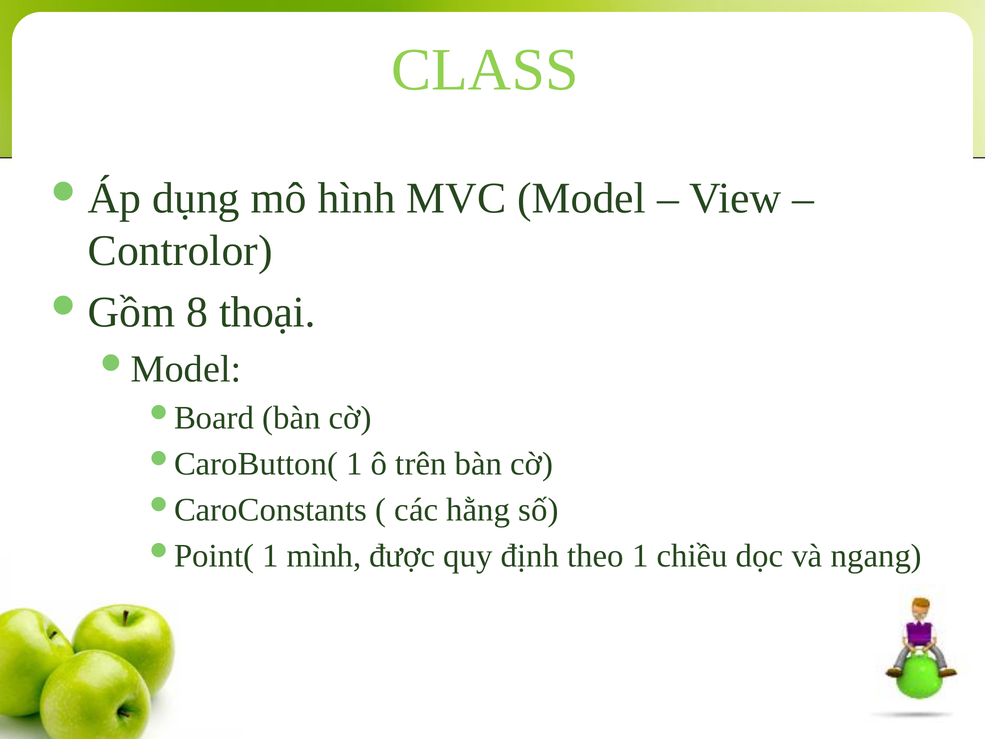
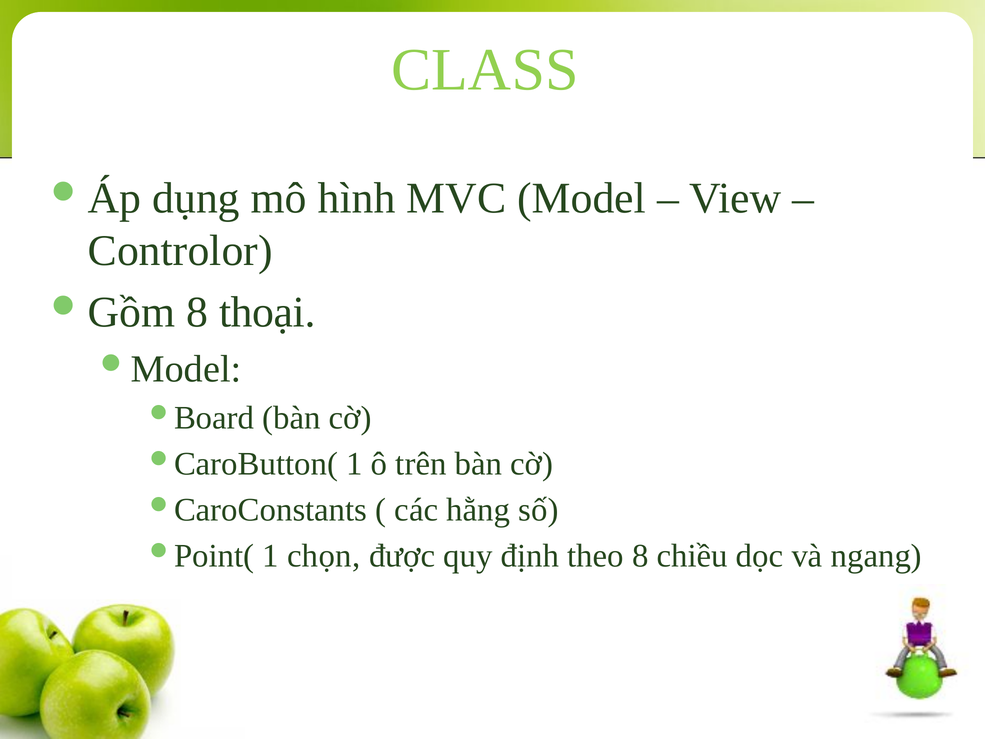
mình: mình -> chọn
theo 1: 1 -> 8
